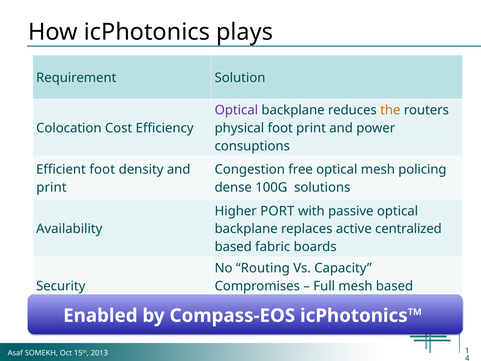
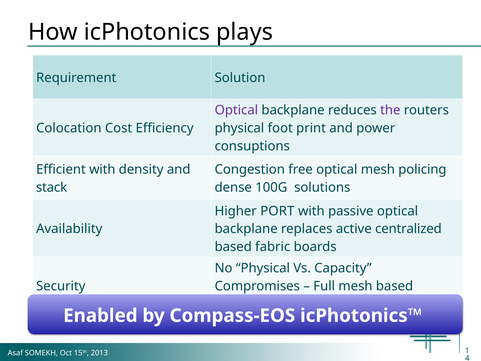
the colour: orange -> purple
Efficient foot: foot -> with
print at (51, 187): print -> stack
No Routing: Routing -> Physical
